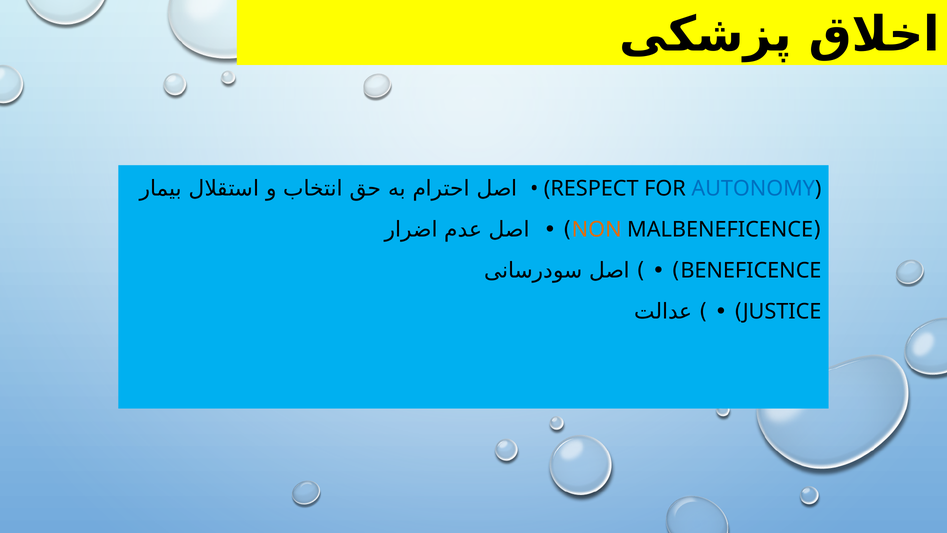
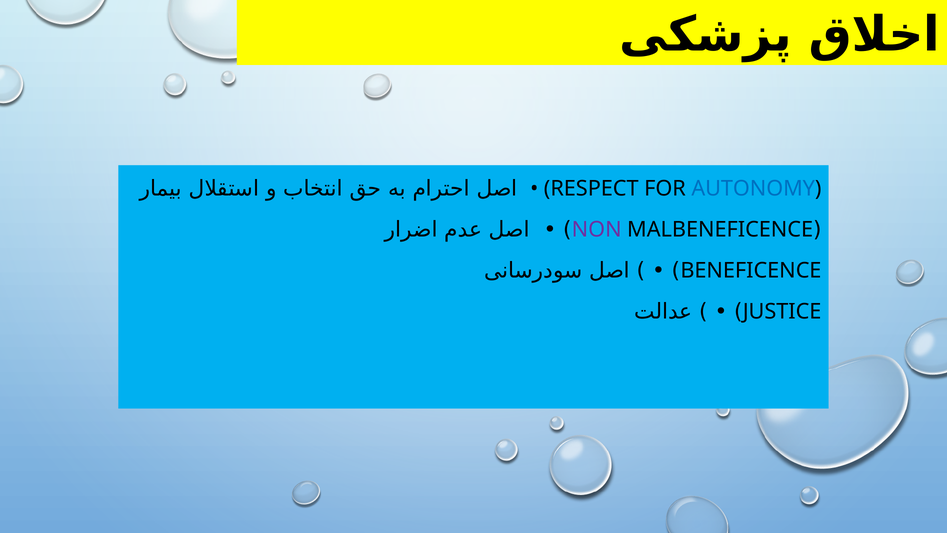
NON colour: orange -> purple
